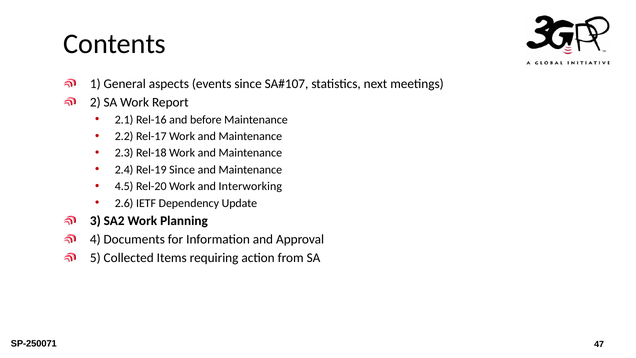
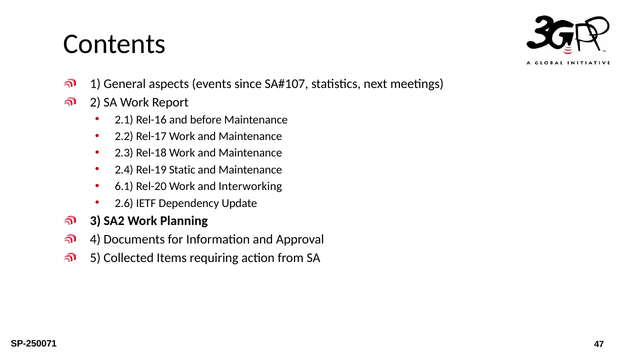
Rel-19 Since: Since -> Static
4.5: 4.5 -> 6.1
